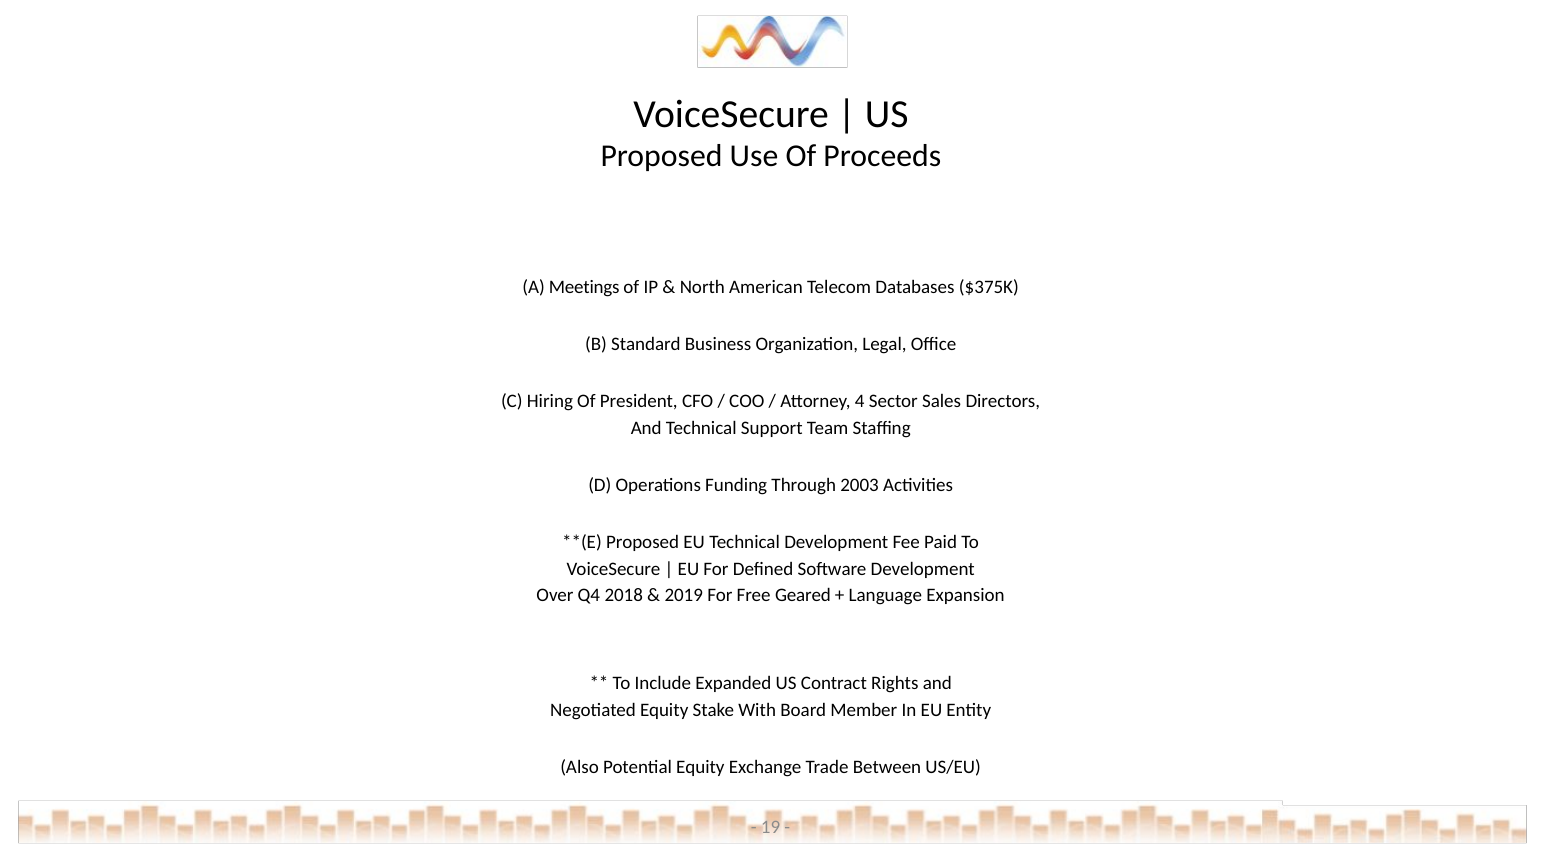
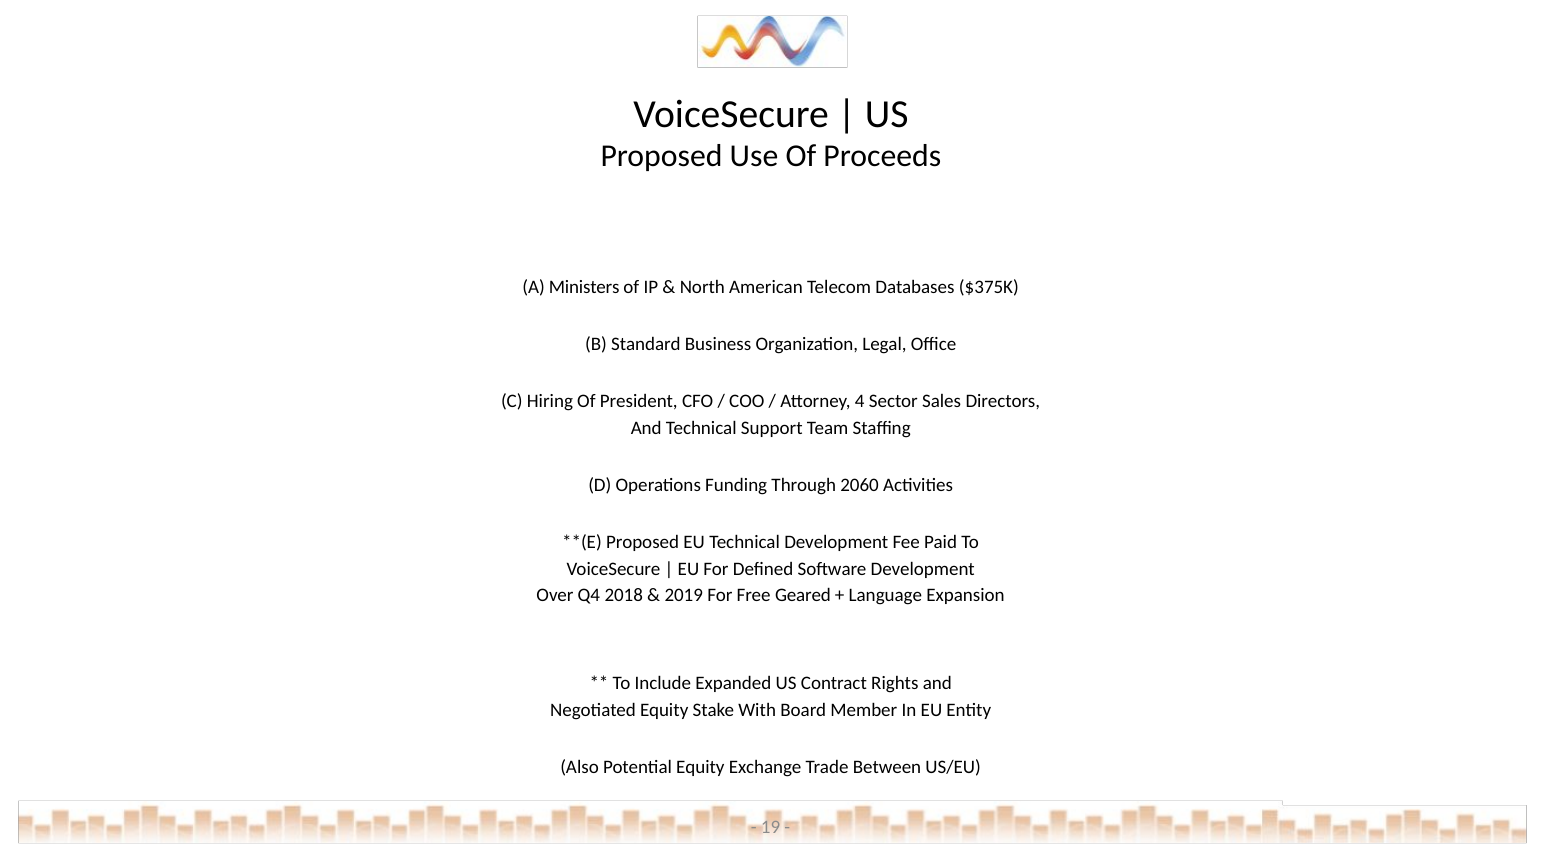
Meetings: Meetings -> Ministers
2003: 2003 -> 2060
